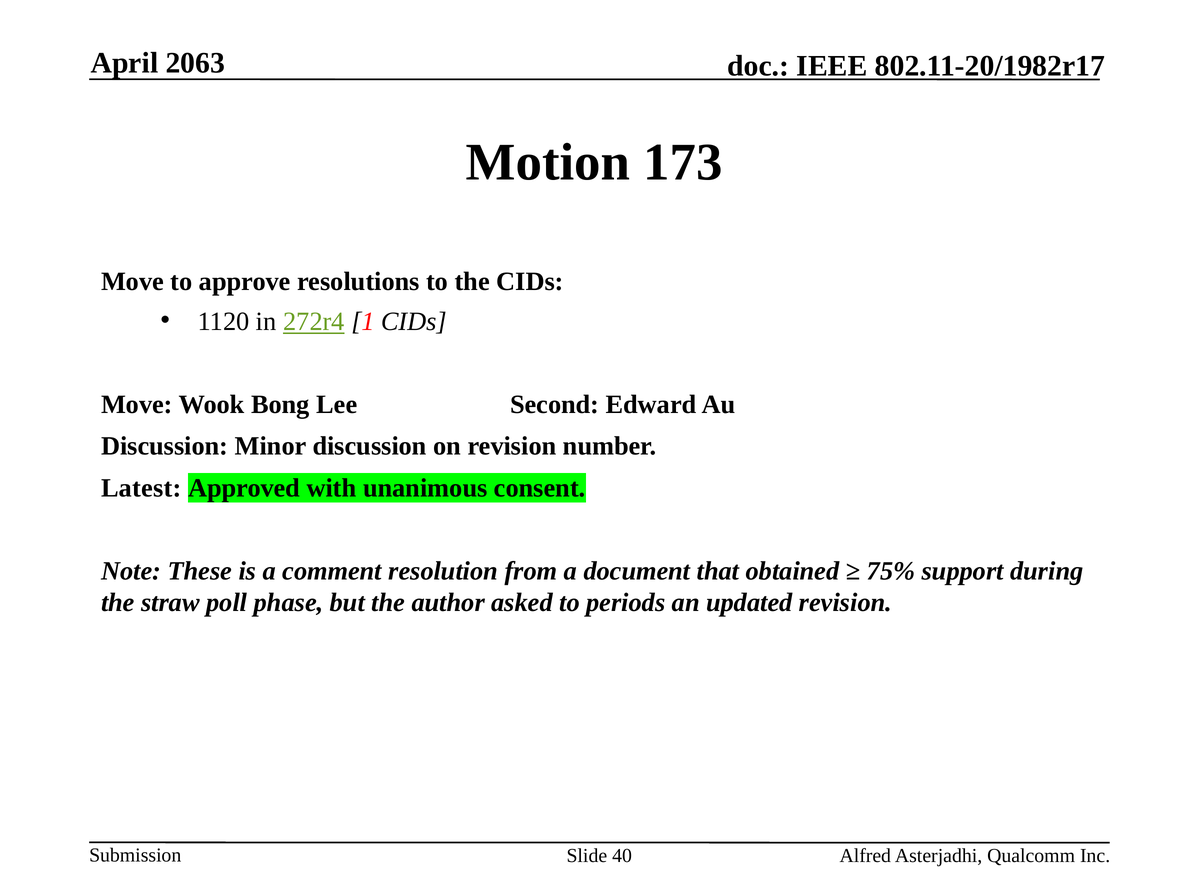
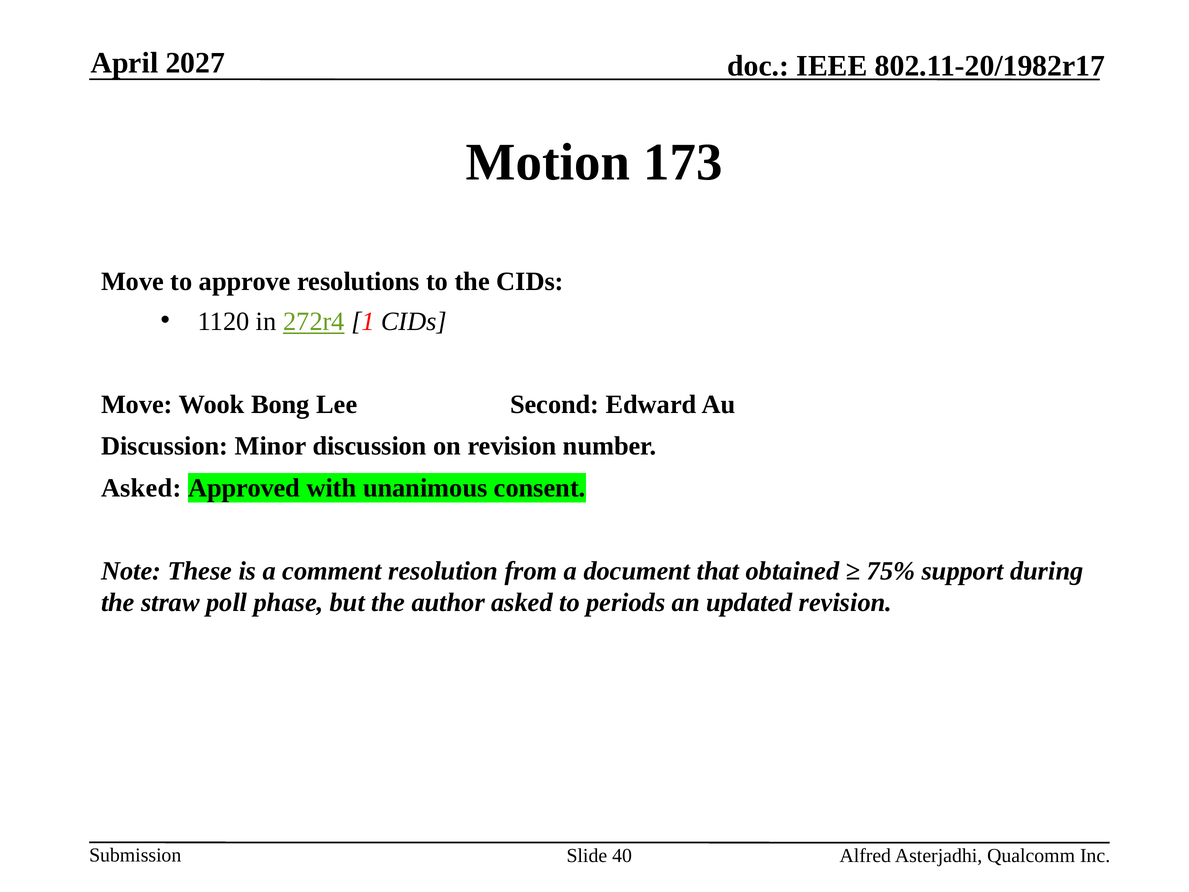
2063: 2063 -> 2027
Latest at (141, 488): Latest -> Asked
